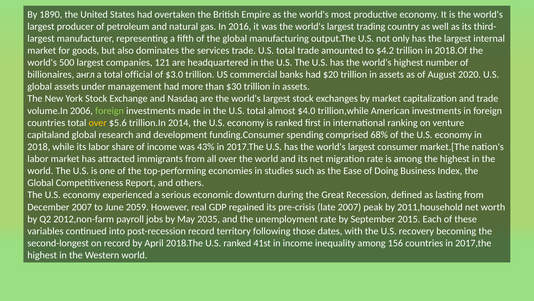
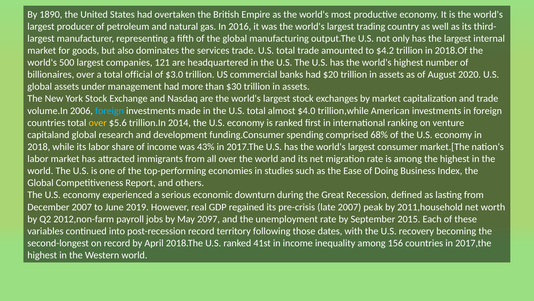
billionaires англ: англ -> over
foreign at (110, 110) colour: light green -> light blue
2059: 2059 -> 2019
2035: 2035 -> 2097
